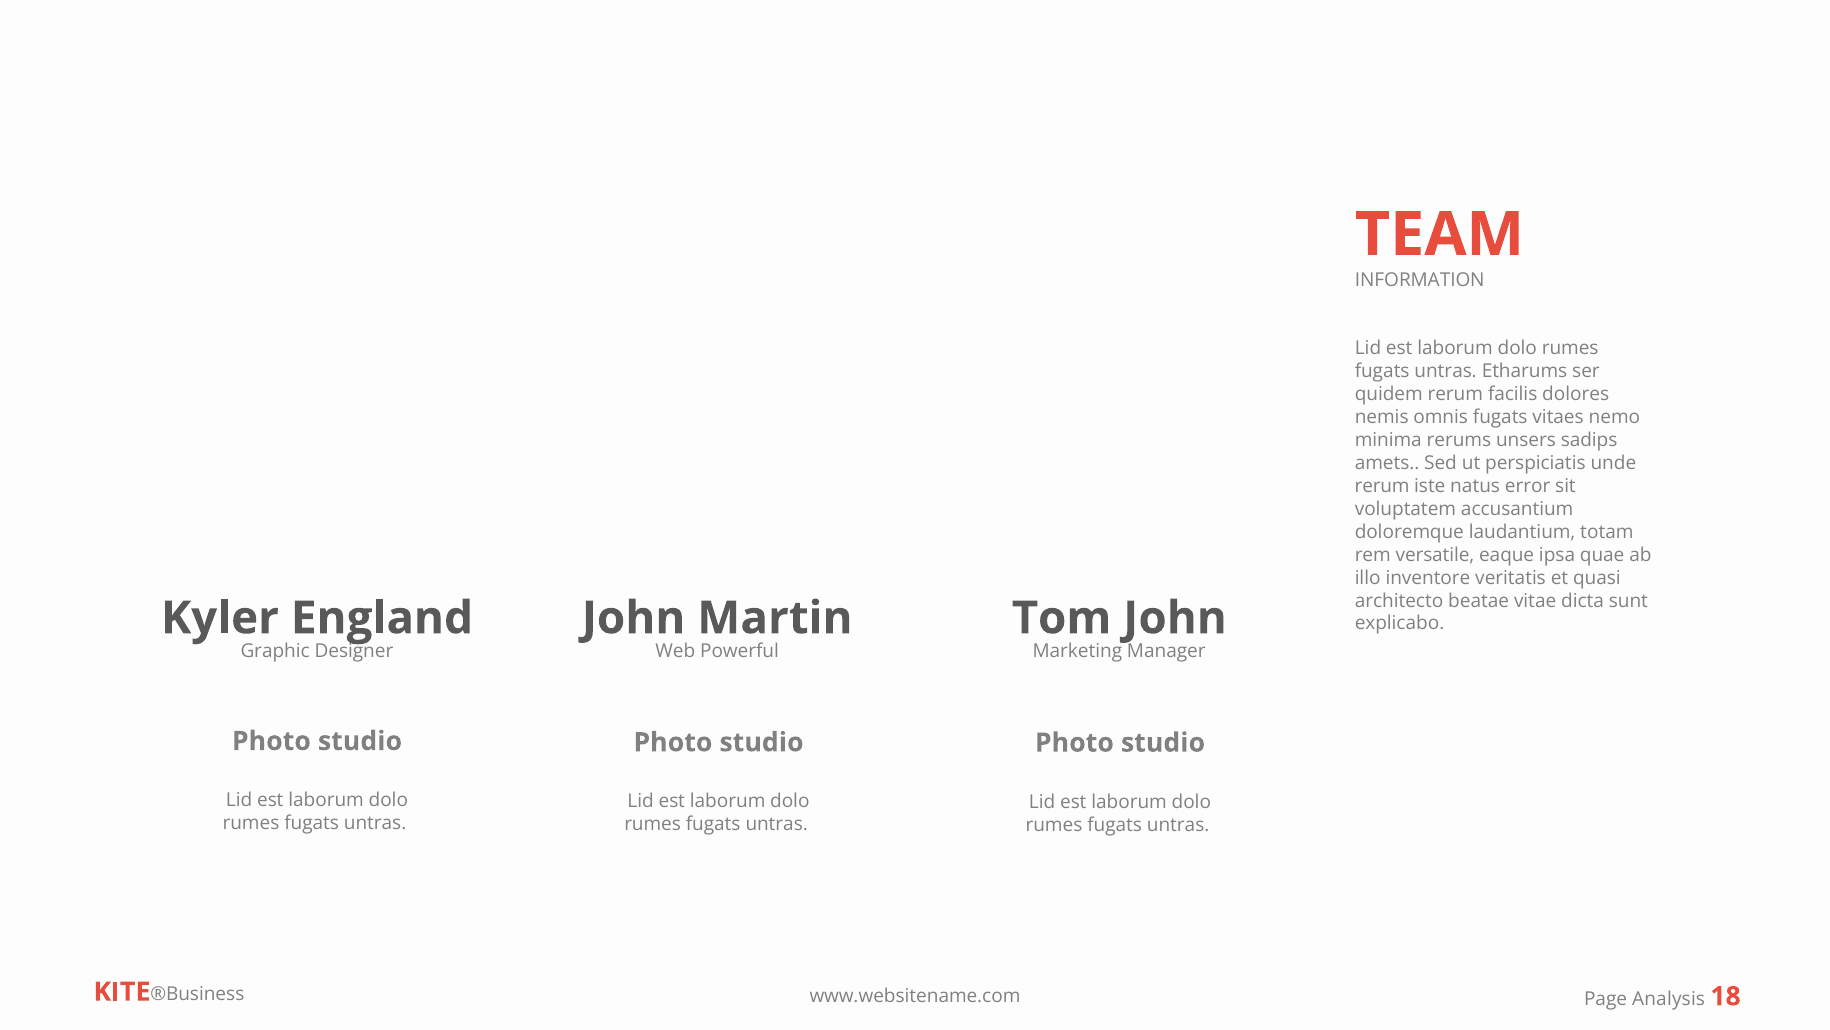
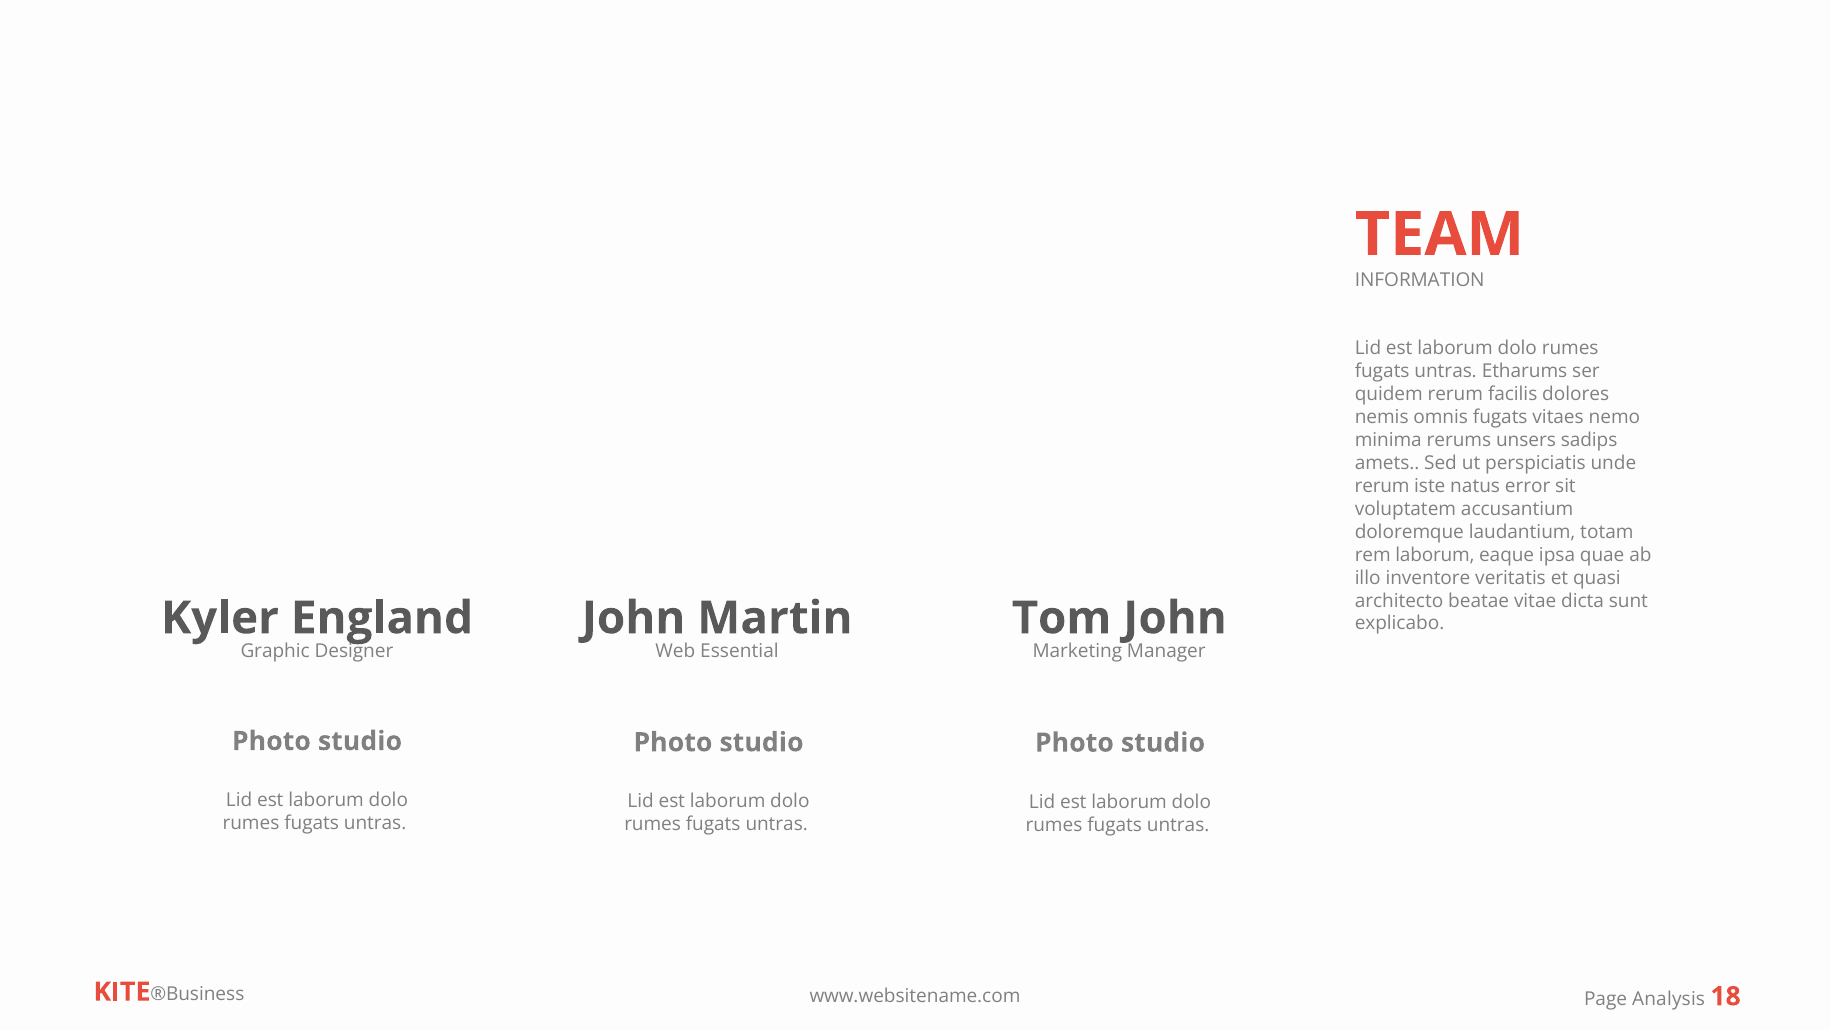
rem versatile: versatile -> laborum
Powerful: Powerful -> Essential
